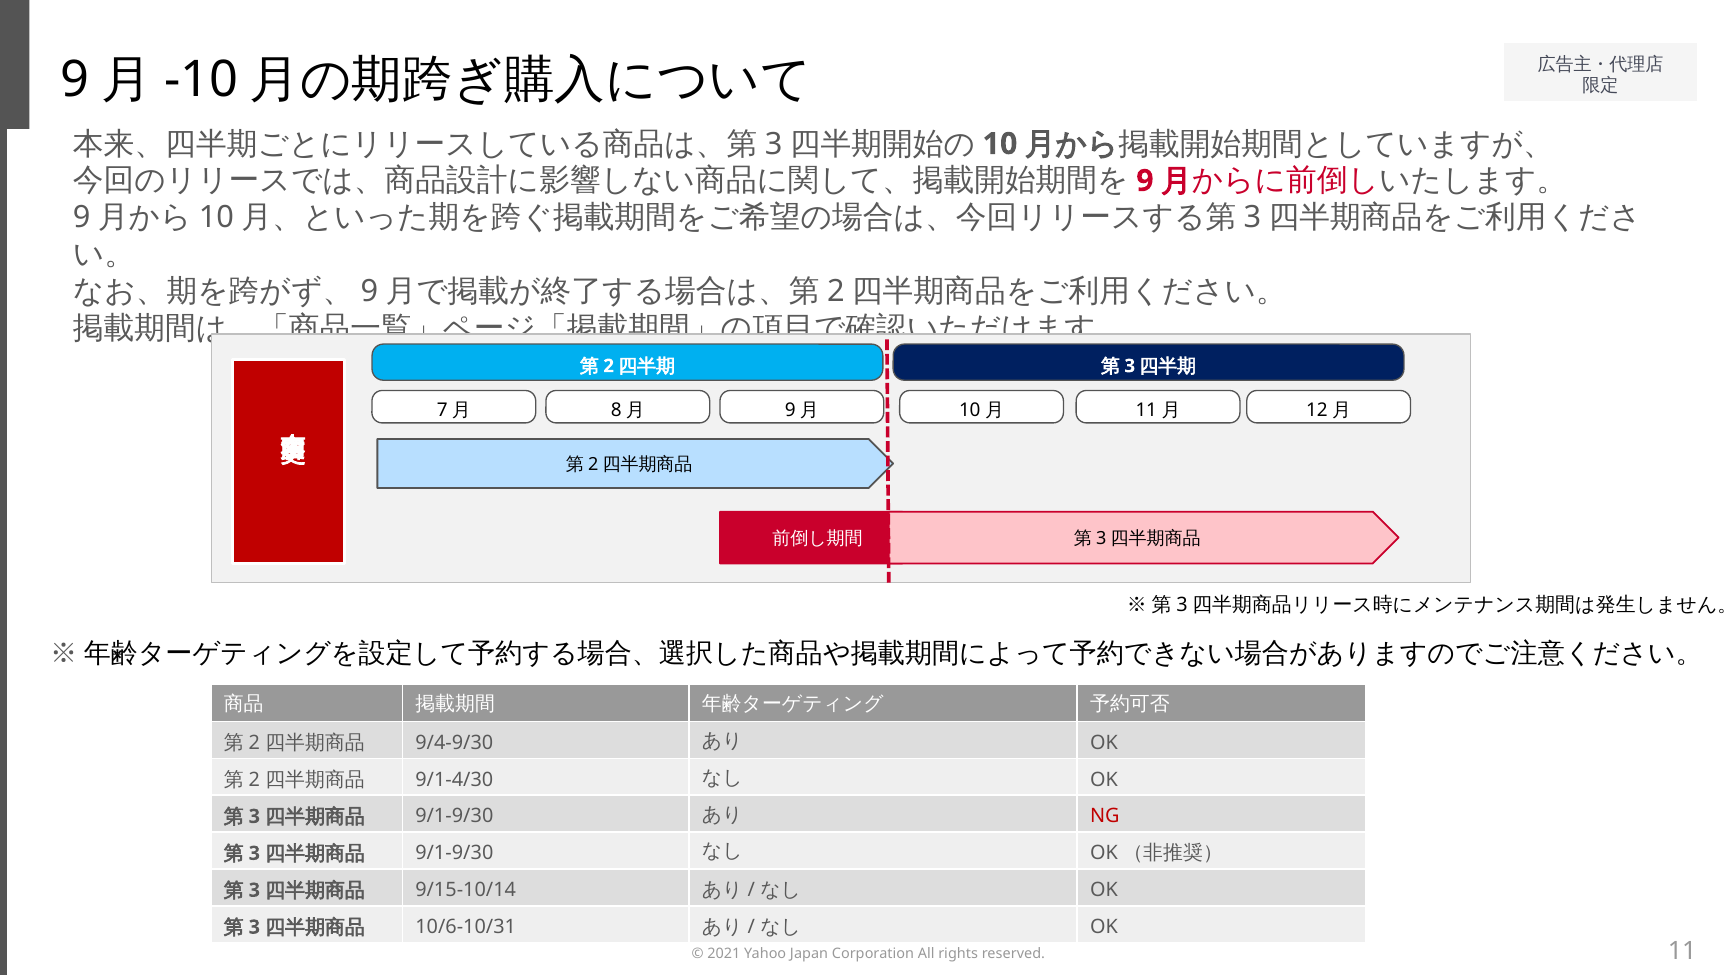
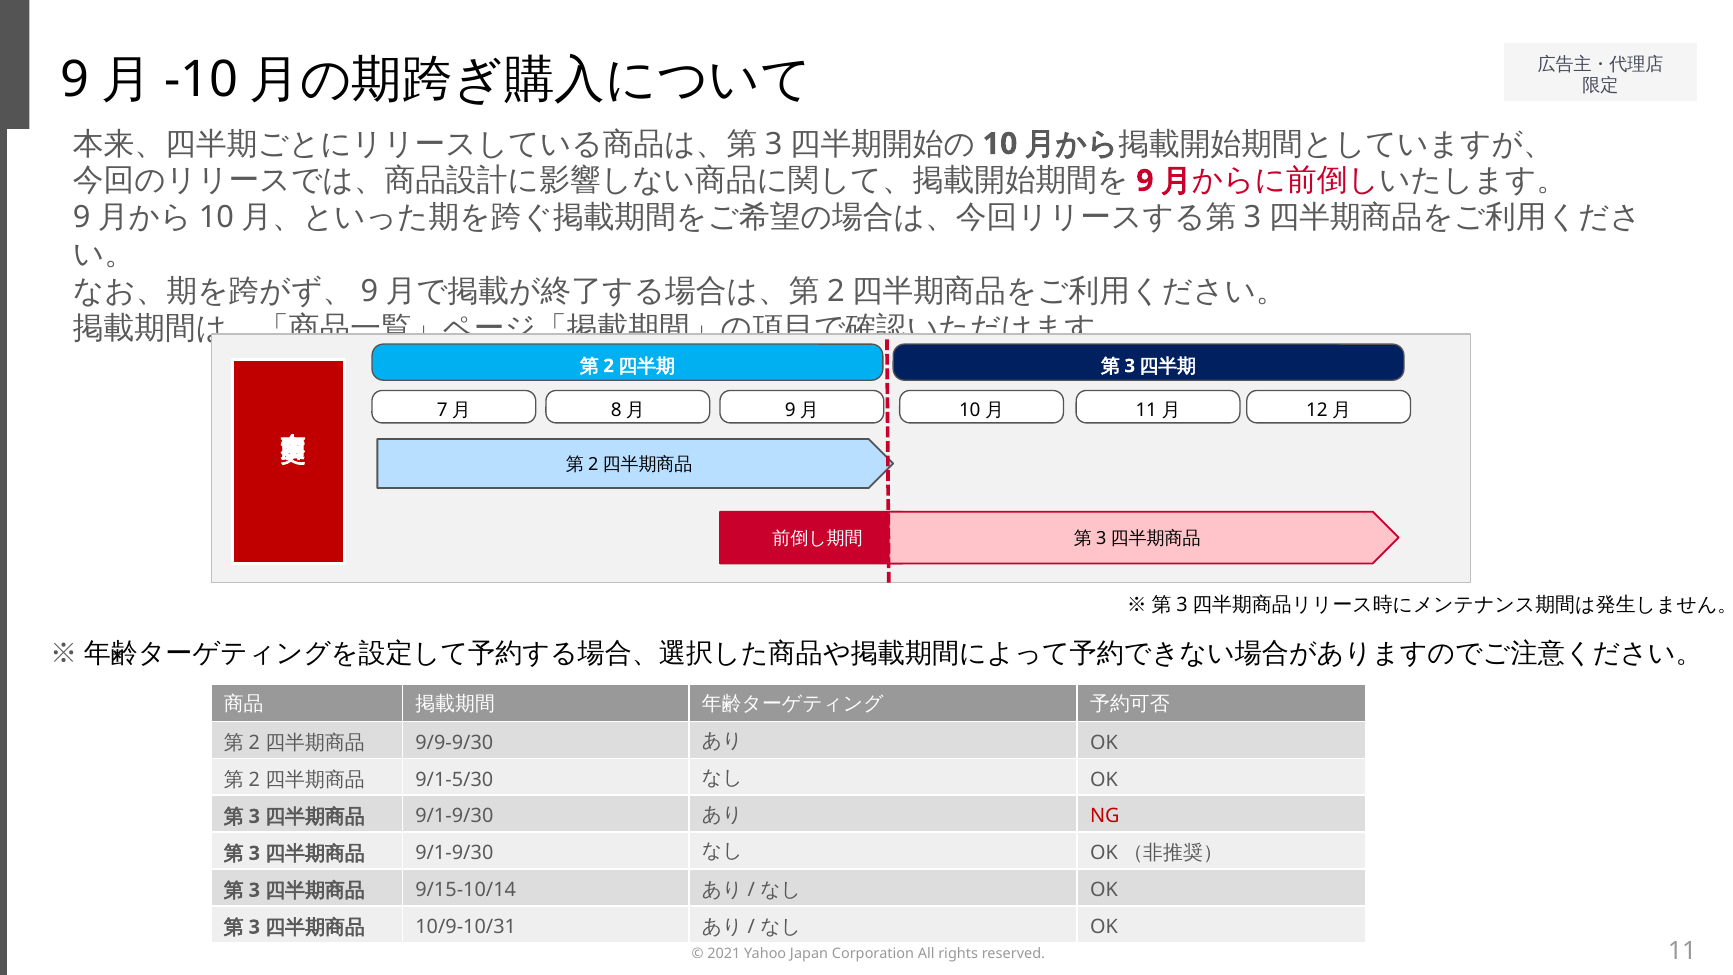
9/4-9/30: 9/4-9/30 -> 9/9-9/30
9/1-4/30: 9/1-4/30 -> 9/1-5/30
10/6-10/31: 10/6-10/31 -> 10/9-10/31
